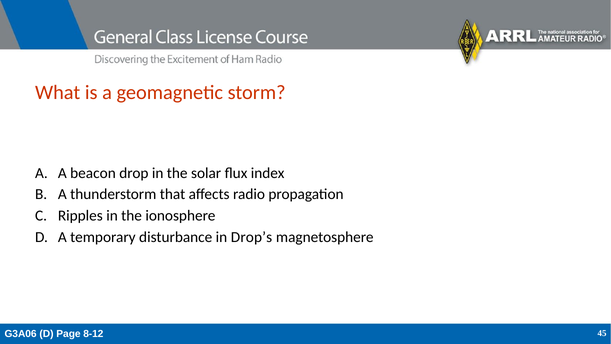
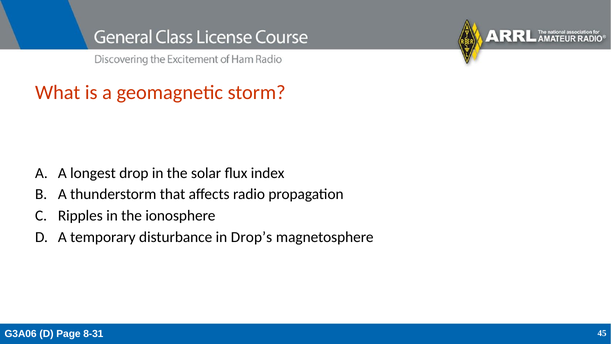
beacon: beacon -> longest
8-12: 8-12 -> 8-31
